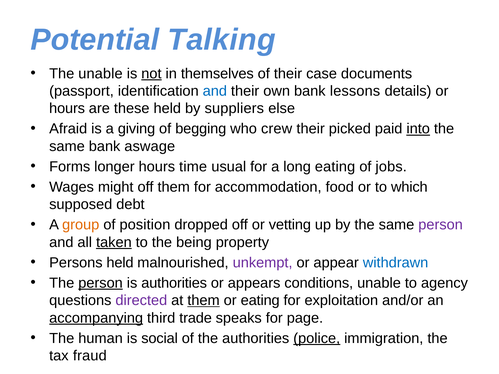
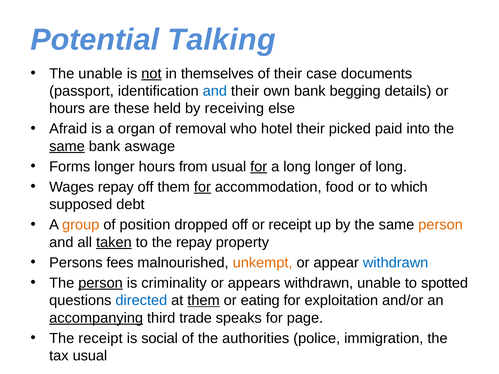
lessons: lessons -> begging
suppliers: suppliers -> receiving
giving: giving -> organ
begging: begging -> removal
crew: crew -> hotel
into underline: present -> none
same at (67, 146) underline: none -> present
time: time -> from
for at (259, 167) underline: none -> present
long eating: eating -> longer
of jobs: jobs -> long
Wages might: might -> repay
for at (202, 187) underline: none -> present
or vetting: vetting -> receipt
person at (441, 225) colour: purple -> orange
the being: being -> repay
Persons held: held -> fees
unkempt colour: purple -> orange
is authorities: authorities -> criminality
appears conditions: conditions -> withdrawn
agency: agency -> spotted
directed colour: purple -> blue
The human: human -> receipt
police underline: present -> none
tax fraud: fraud -> usual
